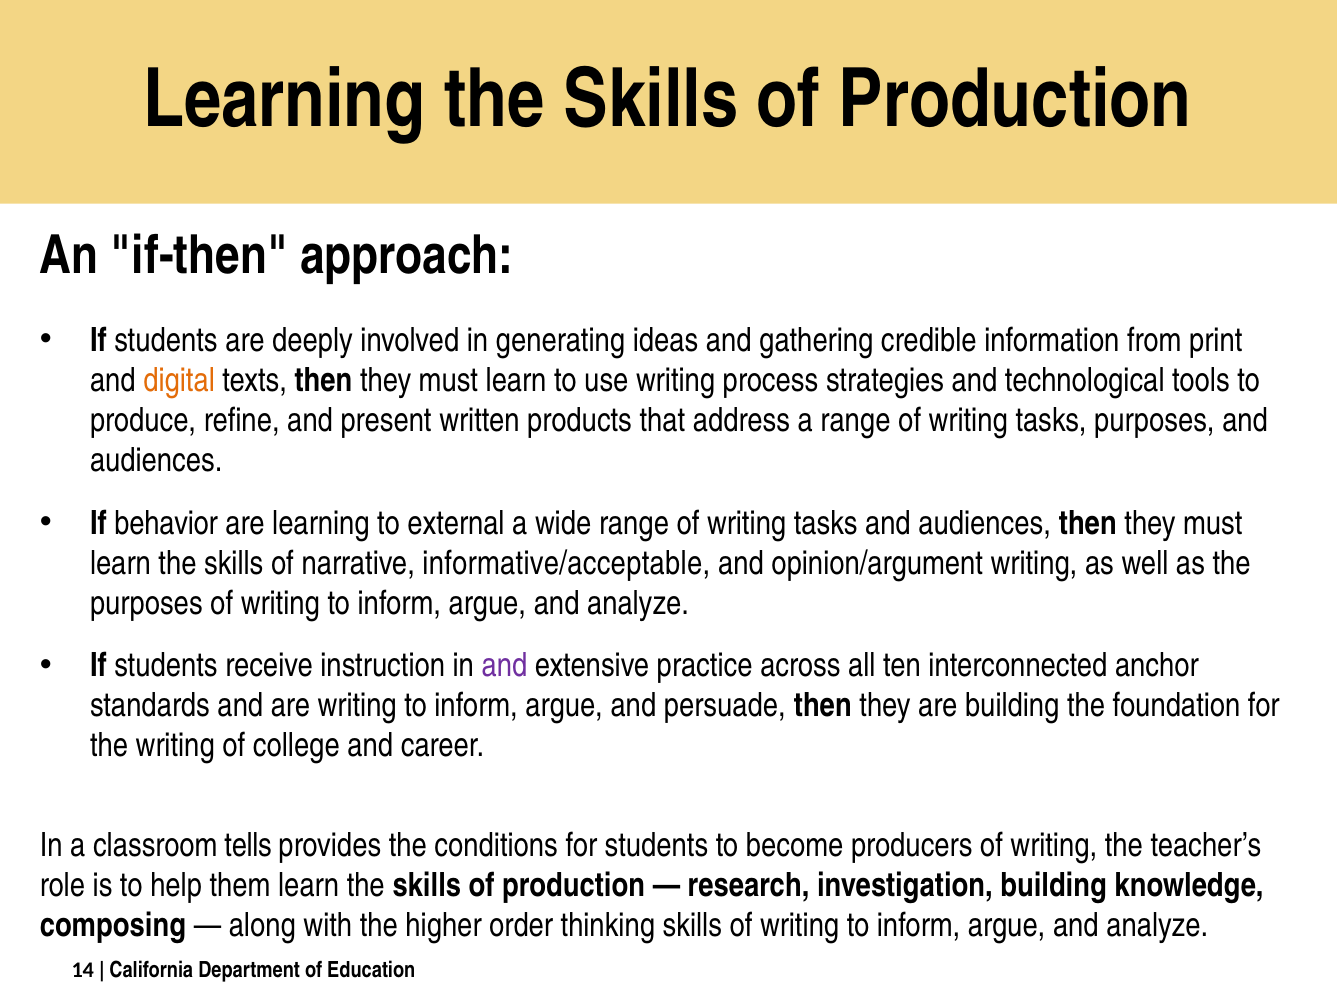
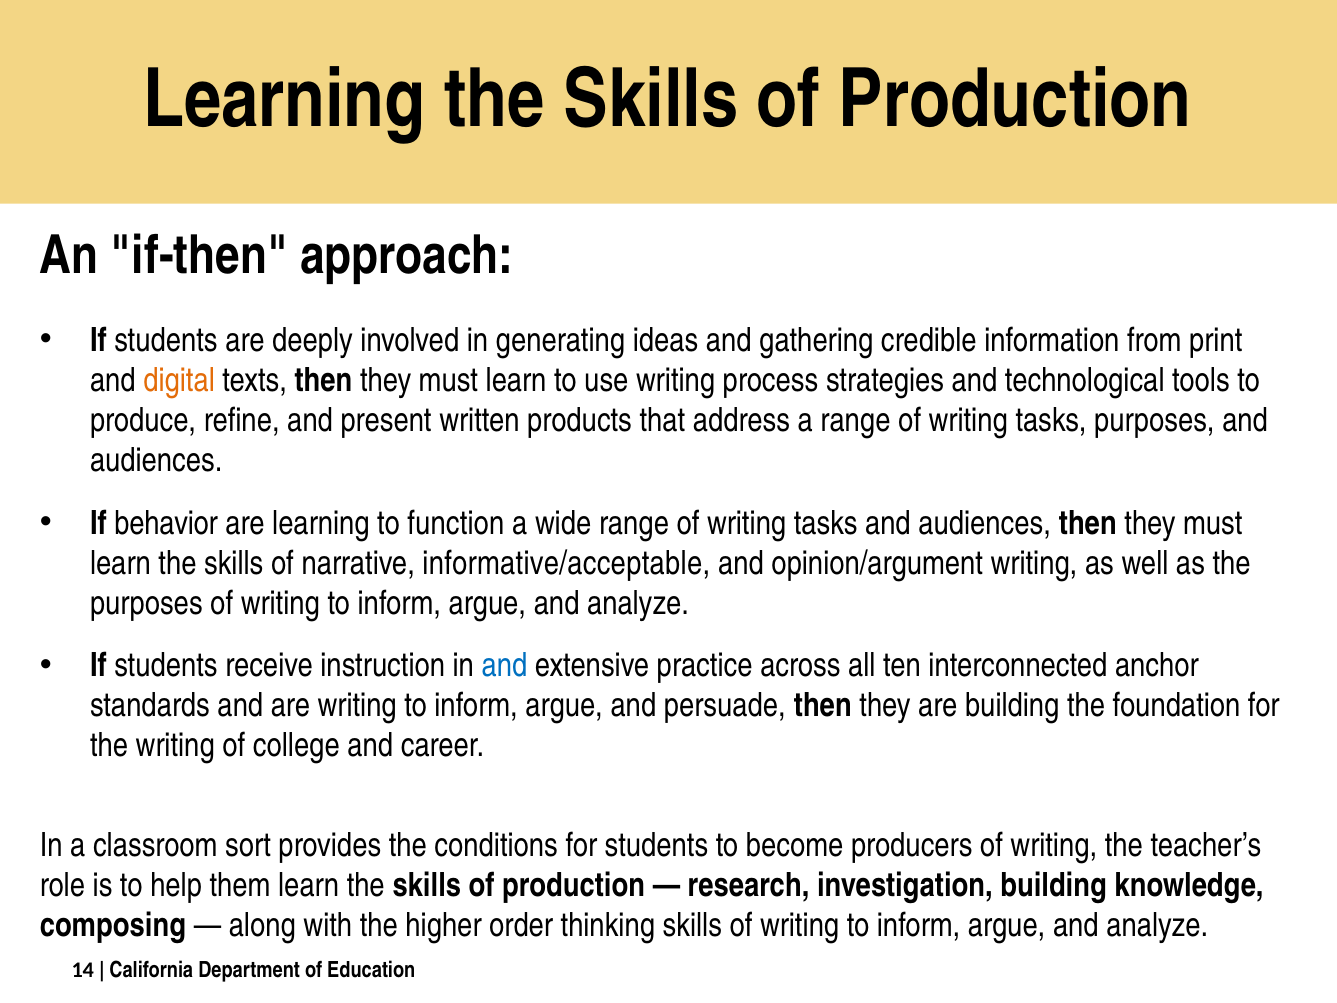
external: external -> function
and at (505, 666) colour: purple -> blue
tells: tells -> sort
